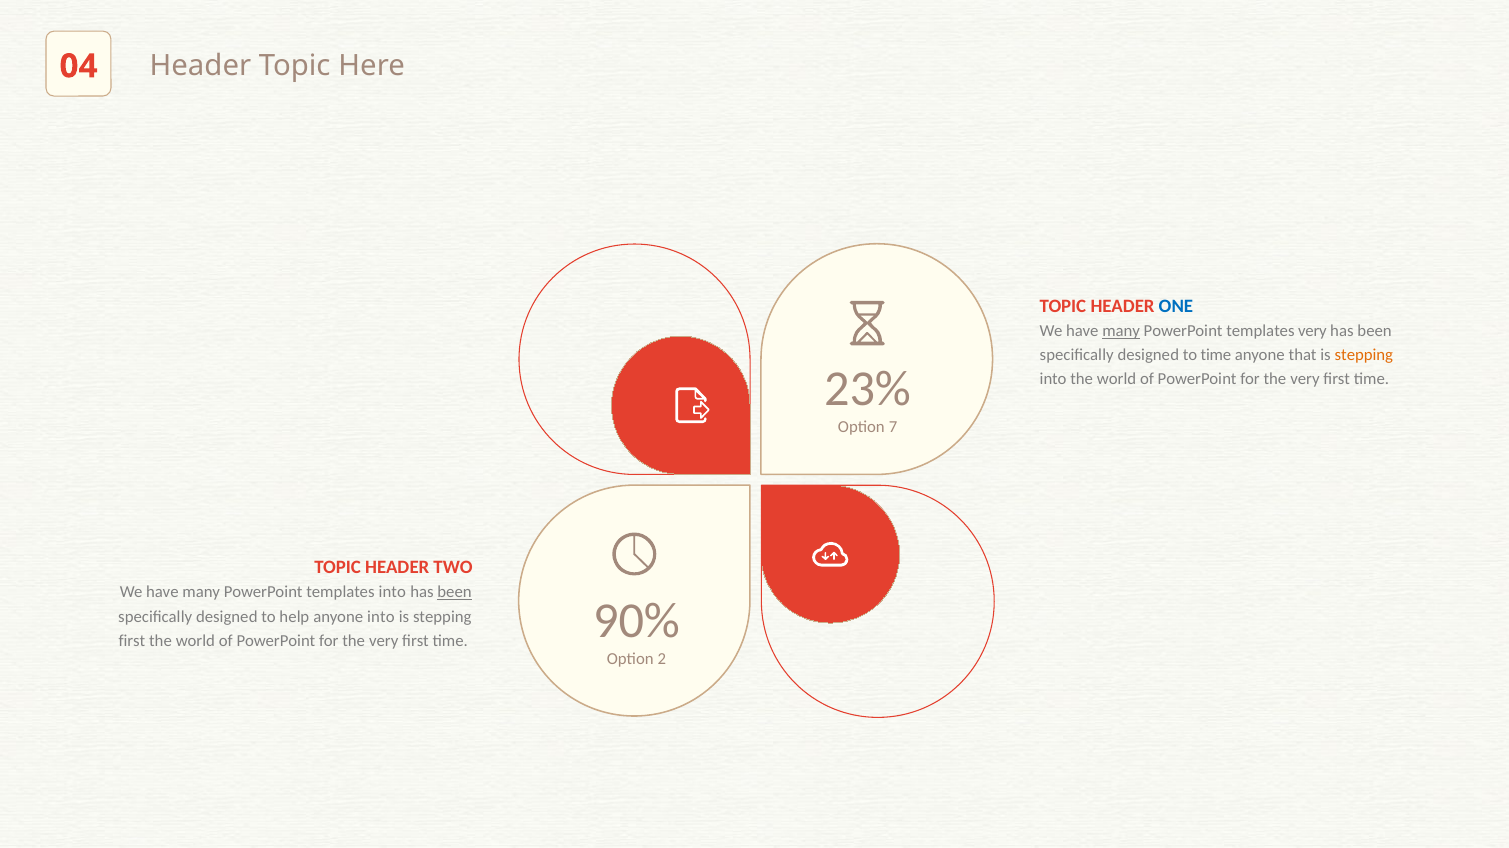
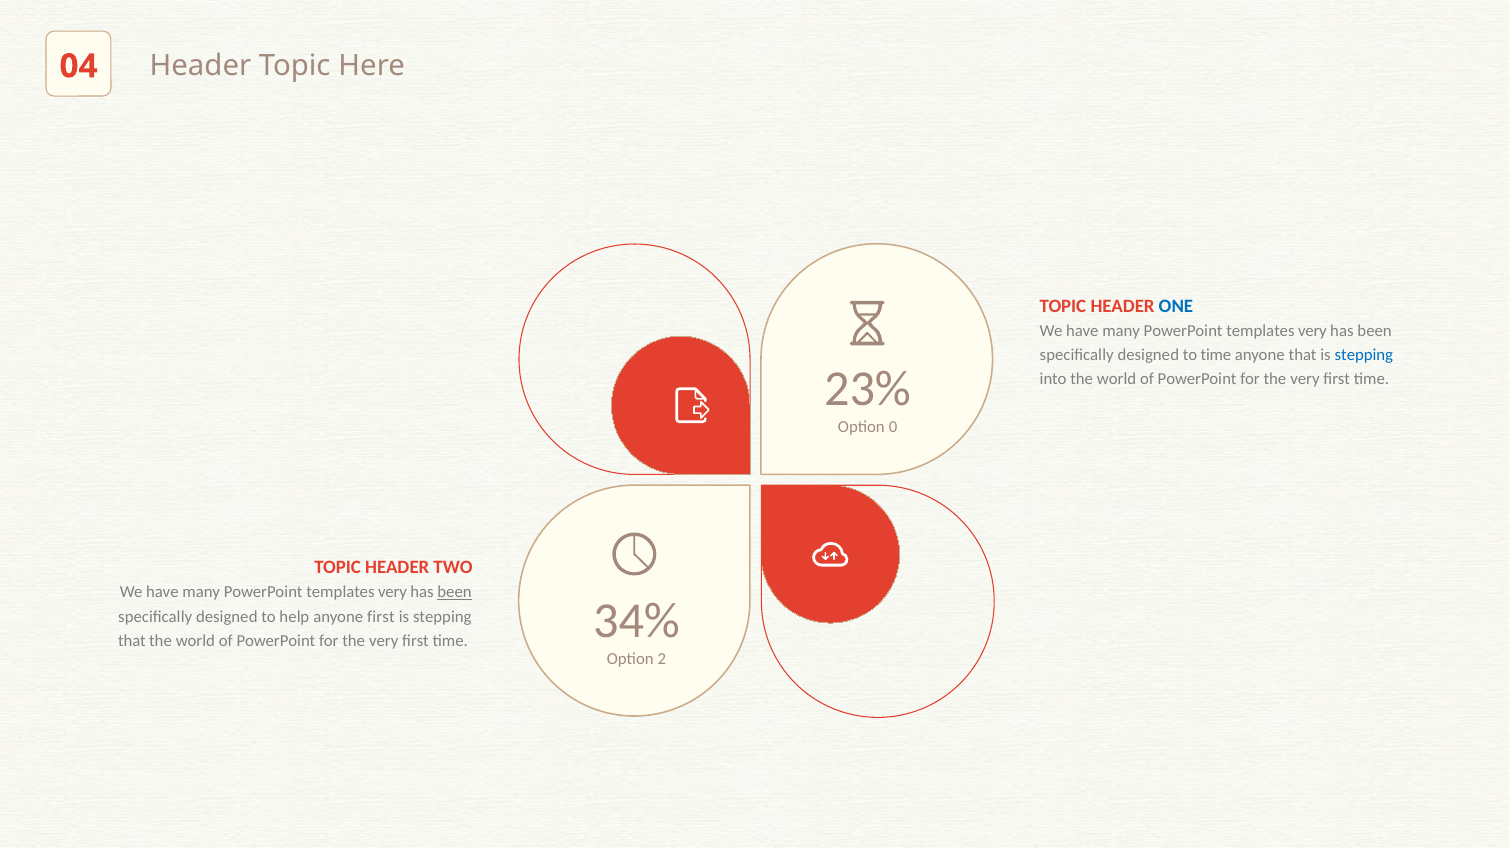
many at (1121, 331) underline: present -> none
stepping at (1364, 355) colour: orange -> blue
7: 7 -> 0
into at (392, 593): into -> very
90%: 90% -> 34%
anyone into: into -> first
first at (132, 641): first -> that
